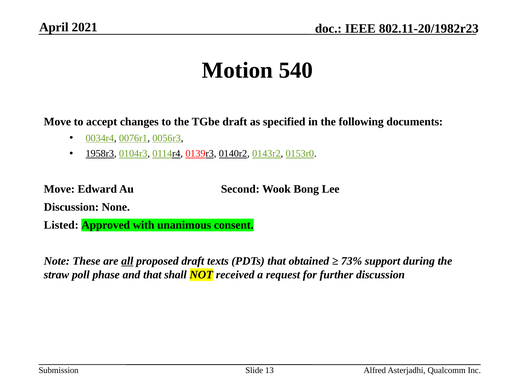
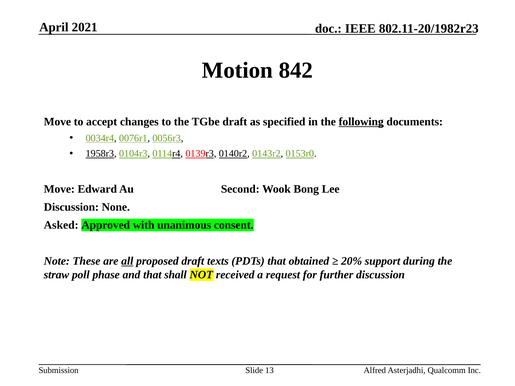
540: 540 -> 842
following underline: none -> present
Listed: Listed -> Asked
73%: 73% -> 20%
